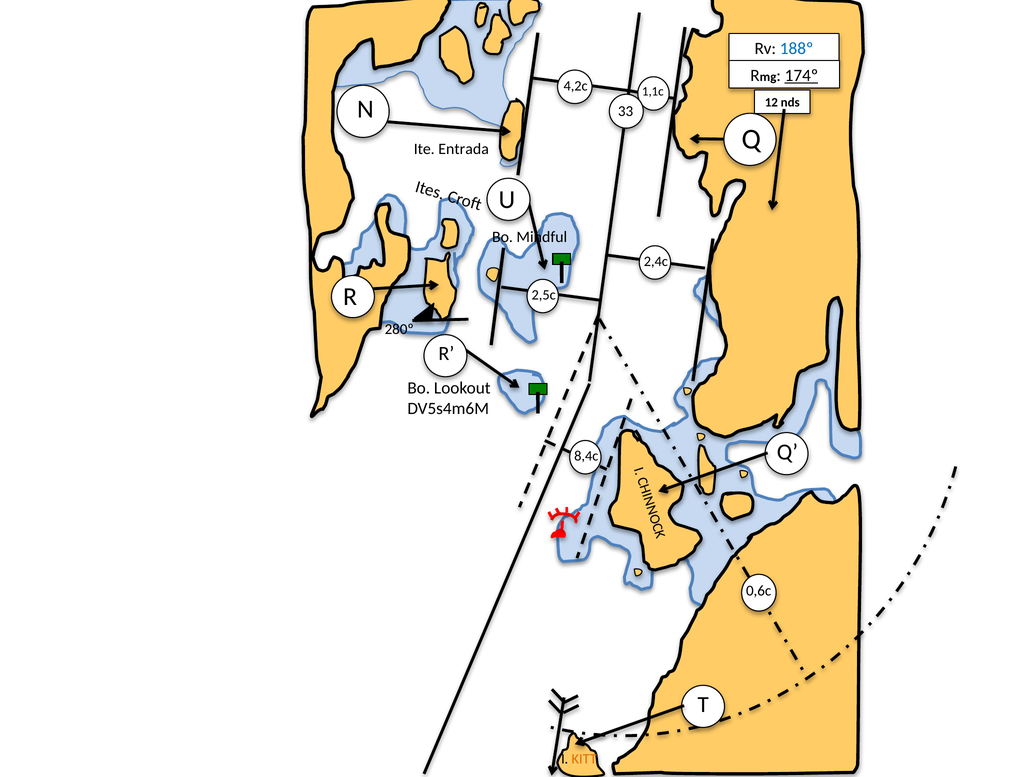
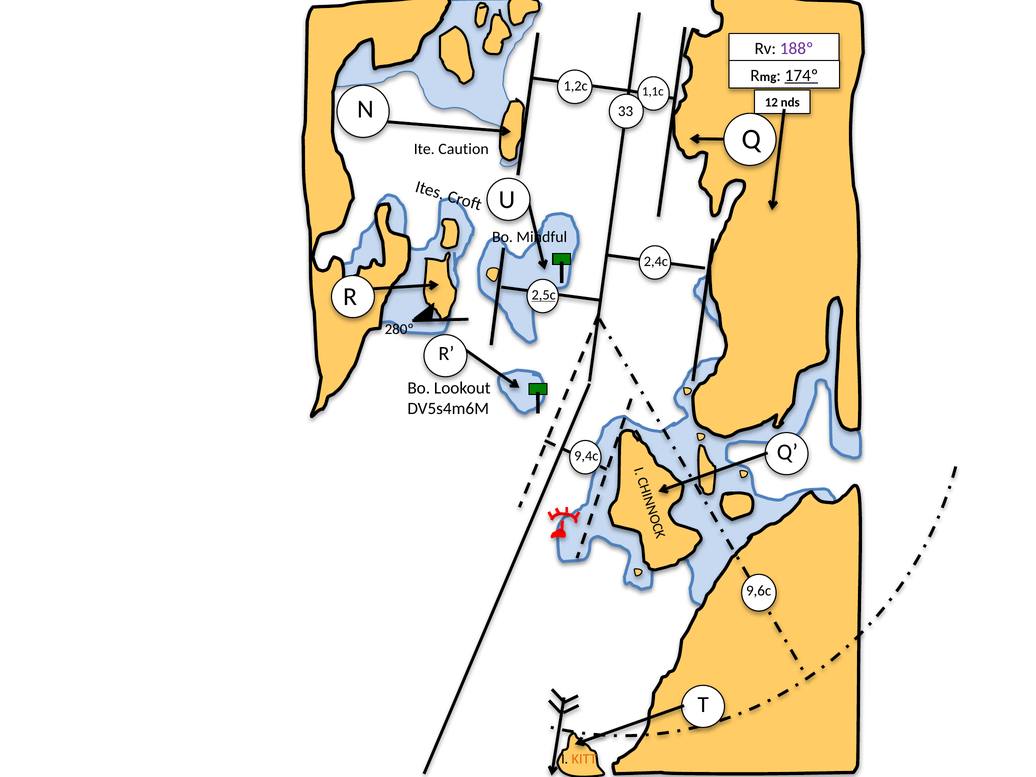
188º colour: blue -> purple
4,2c: 4,2c -> 1,2c
Entrada: Entrada -> Caution
2,5c underline: none -> present
8,4c: 8,4c -> 9,4c
0,6c: 0,6c -> 9,6c
